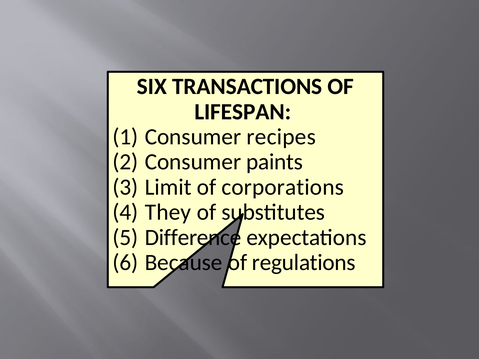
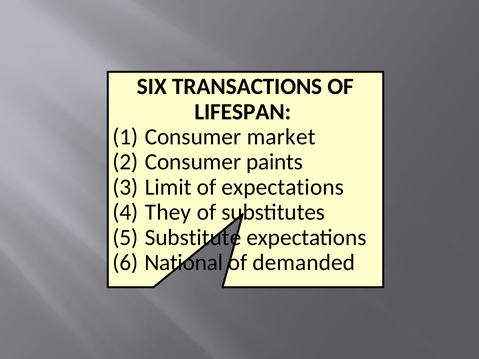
recipes: recipes -> market
of corporations: corporations -> expectations
Difference: Difference -> Substitute
Because: Because -> National
regulations: regulations -> demanded
